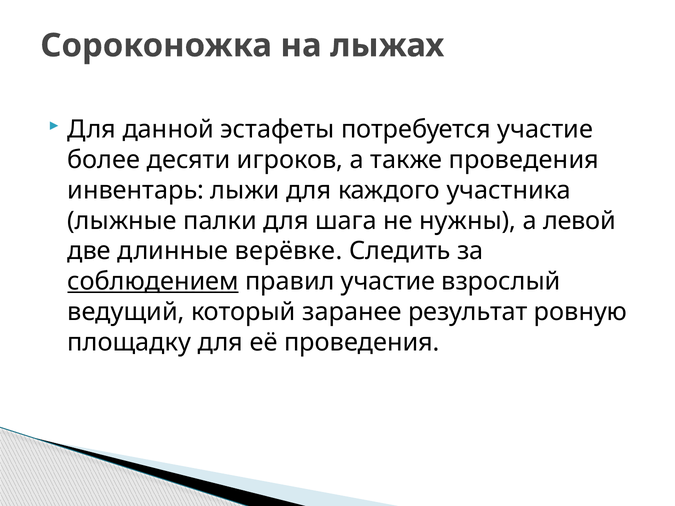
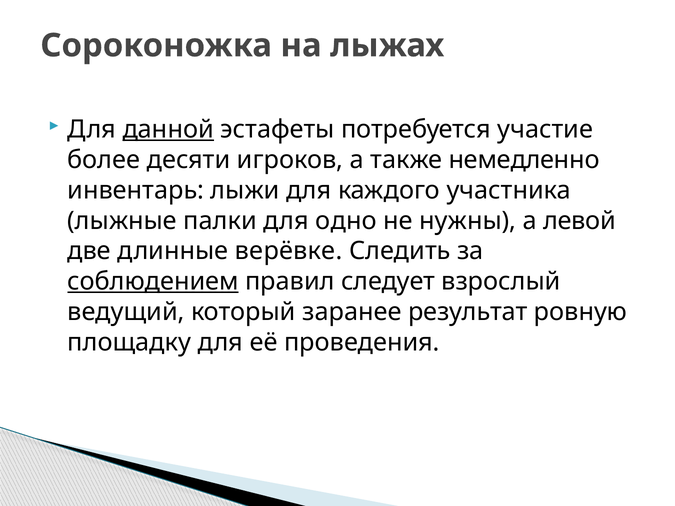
данной underline: none -> present
также проведения: проведения -> немедленно
шага: шага -> одно
правил участие: участие -> следует
